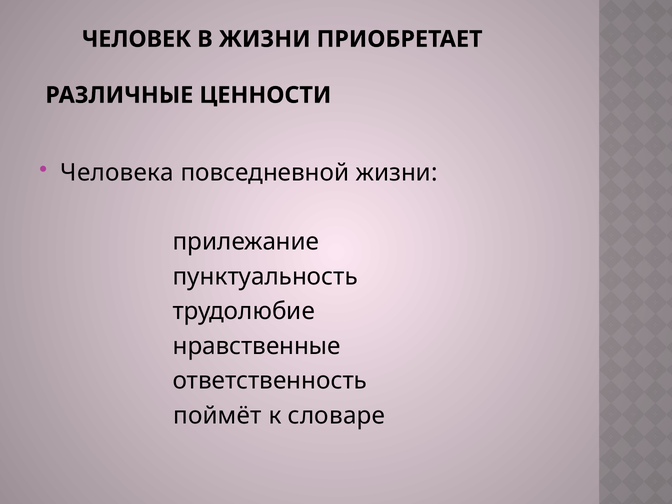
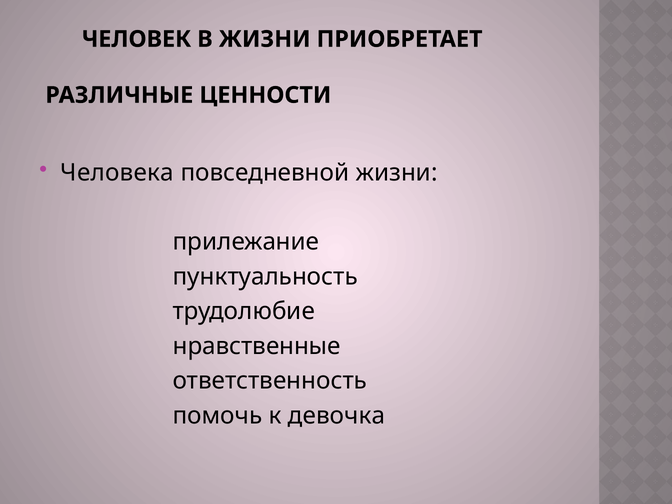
поймёт: поймёт -> помочь
словаре: словаре -> девочка
